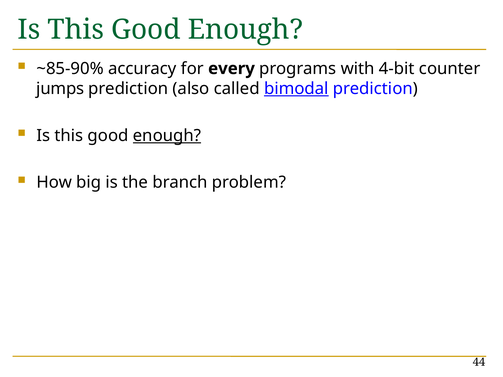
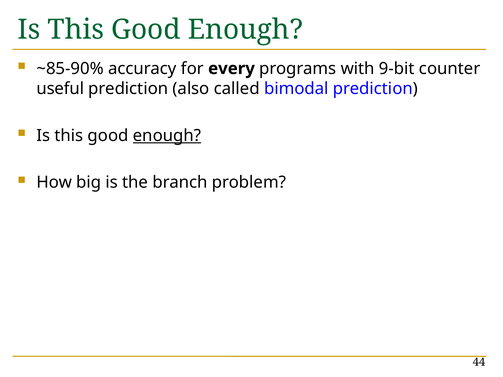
4-bit: 4-bit -> 9-bit
jumps: jumps -> useful
bimodal underline: present -> none
